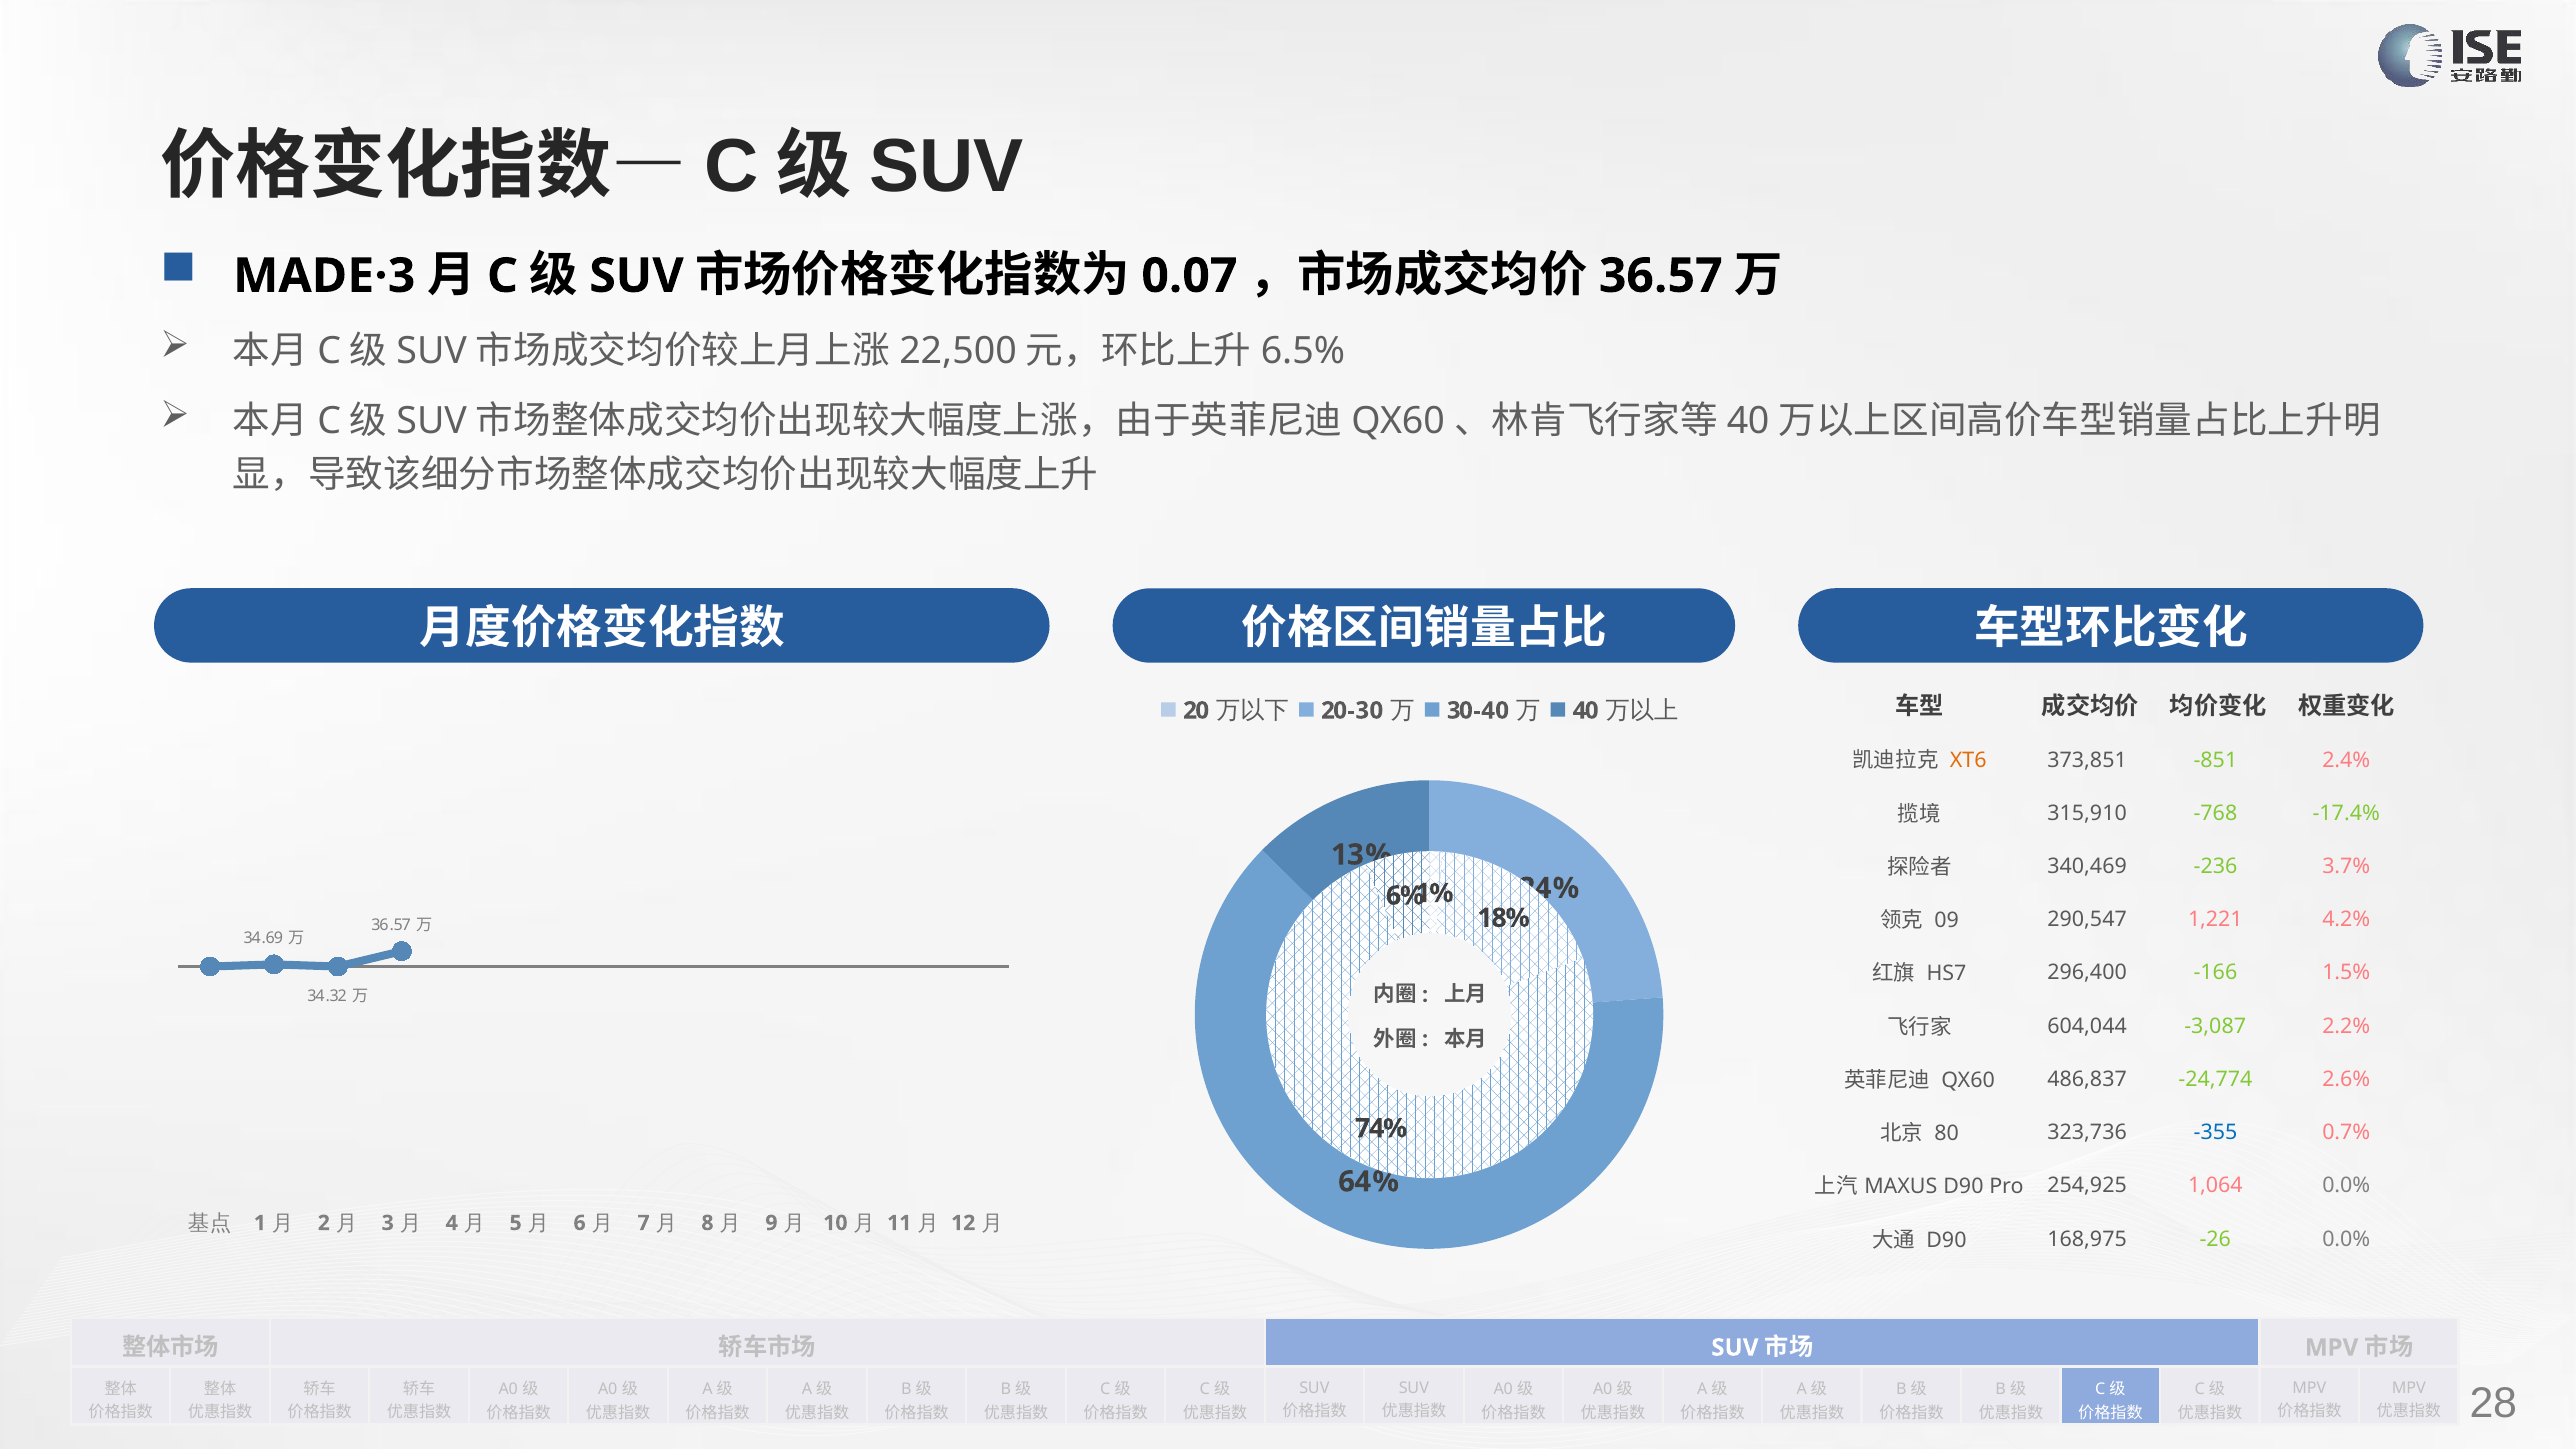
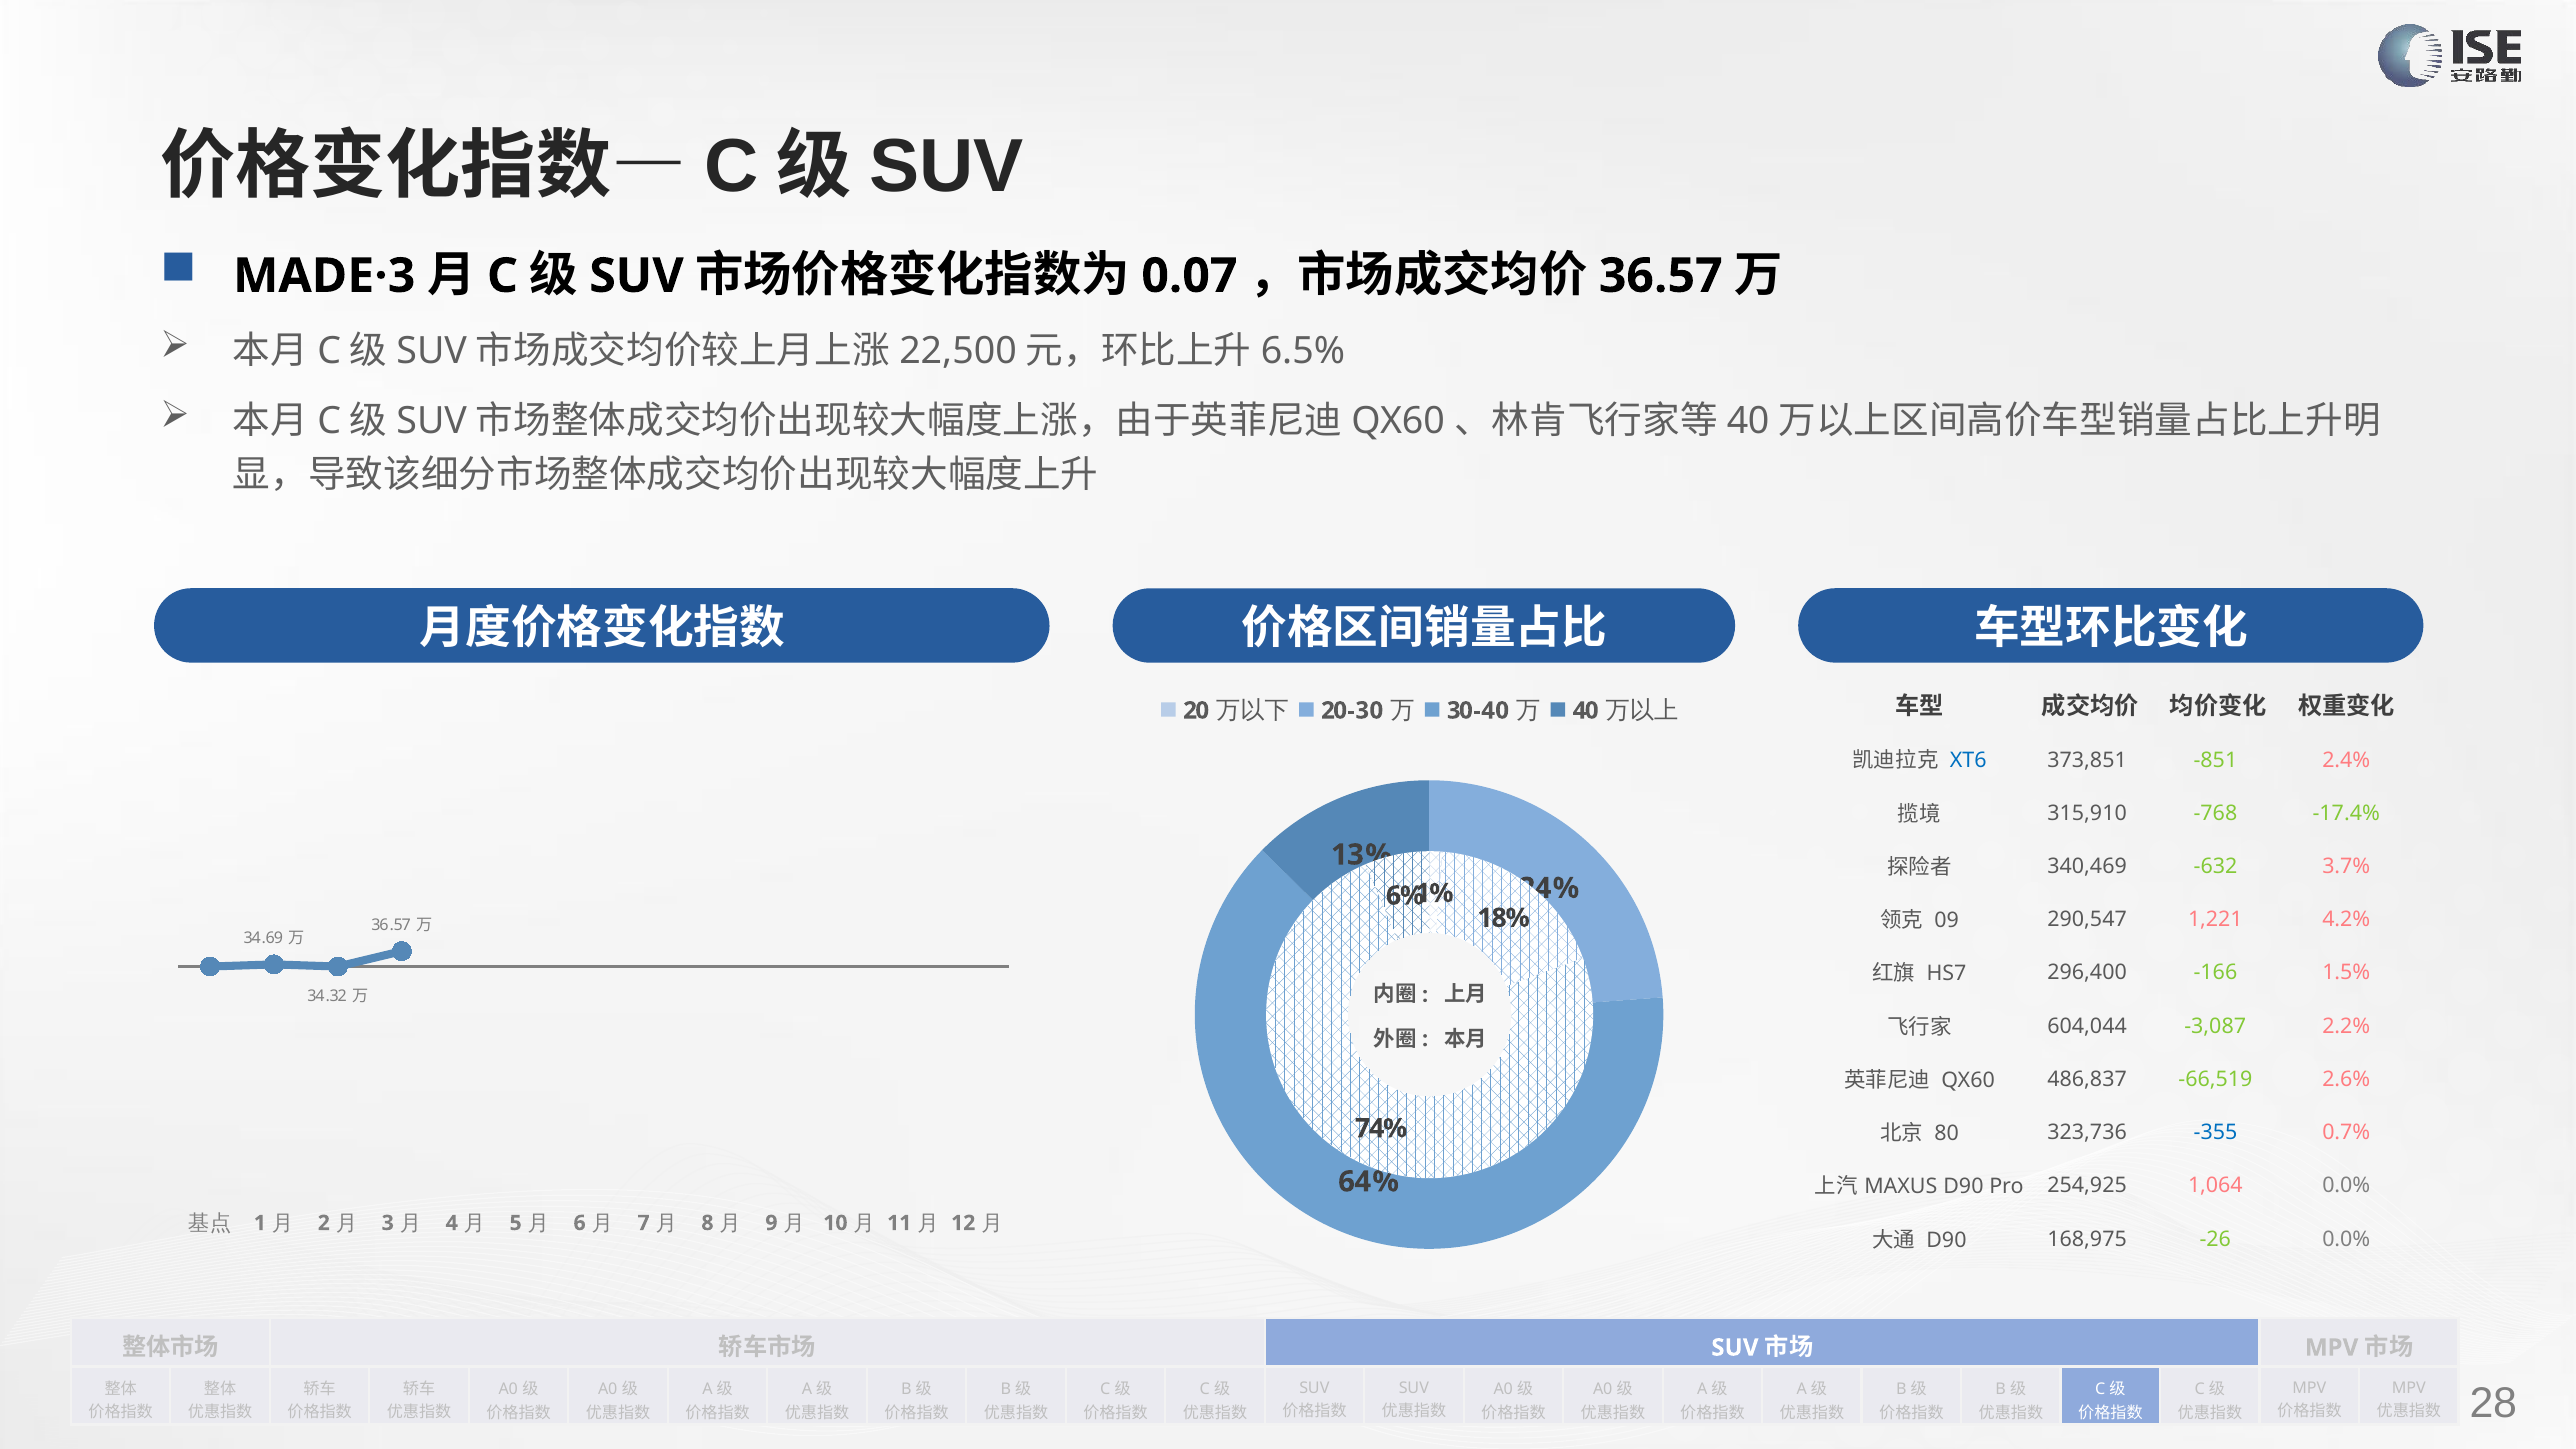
XT6 colour: orange -> blue
-236: -236 -> -632
-24,774: -24,774 -> -66,519
